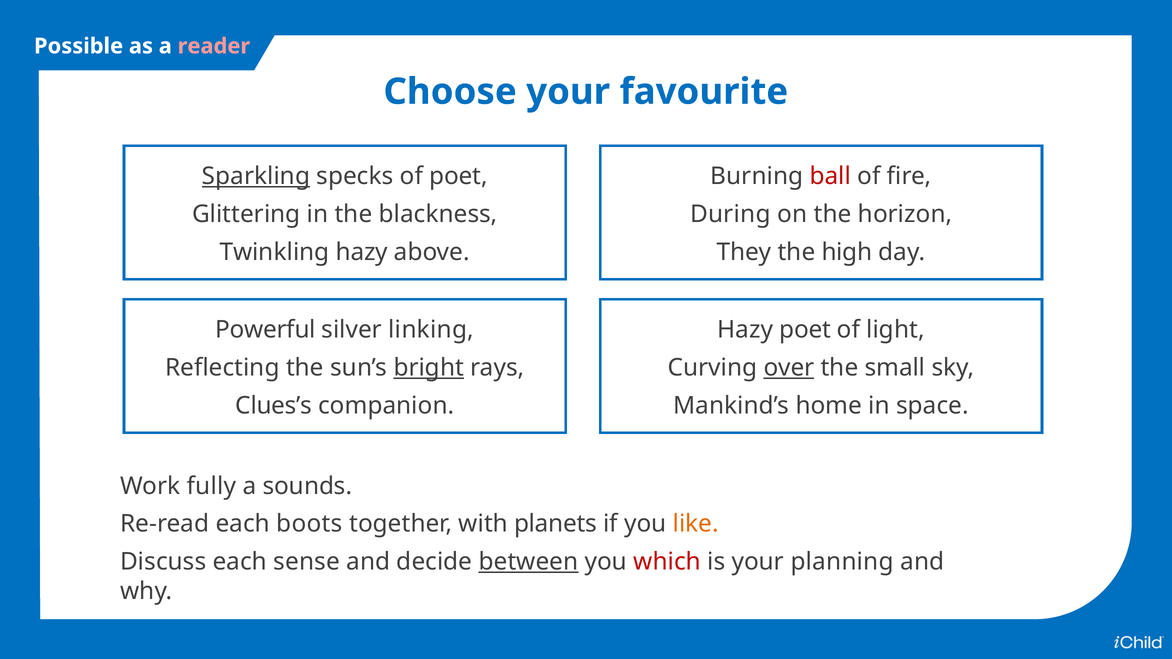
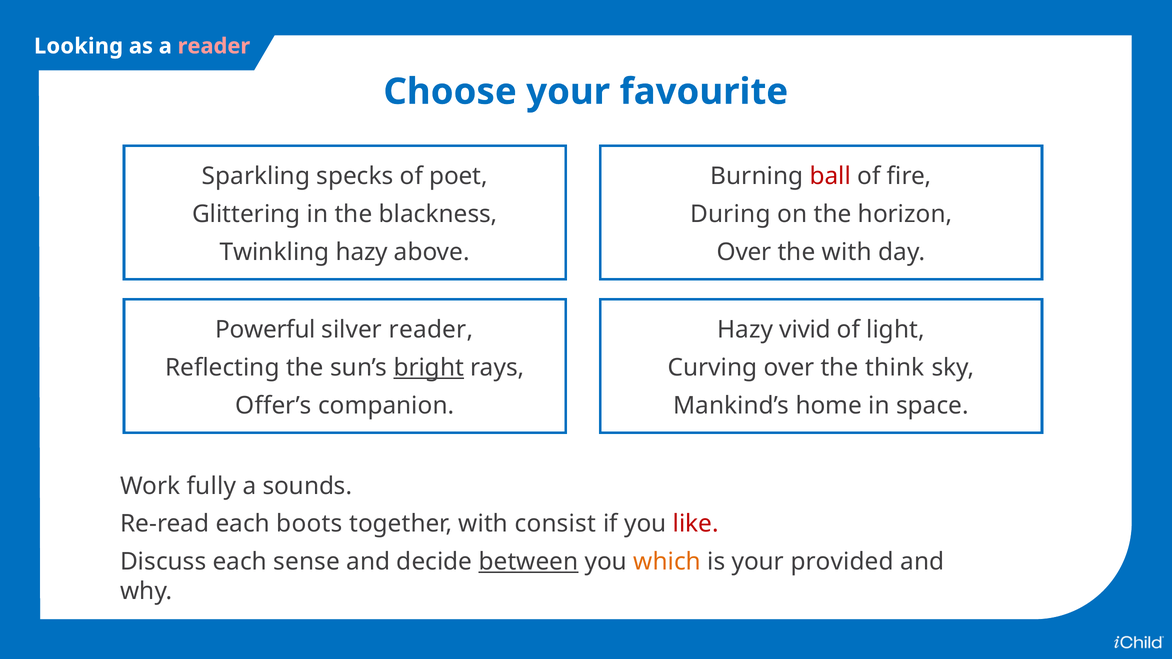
Possible: Possible -> Looking
Sparkling underline: present -> none
They at (744, 252): They -> Over
the high: high -> with
silver linking: linking -> reader
Hazy poet: poet -> vivid
over at (789, 368) underline: present -> none
small: small -> think
Clues’s: Clues’s -> Offer’s
planets: planets -> consist
like colour: orange -> red
which colour: red -> orange
planning: planning -> provided
